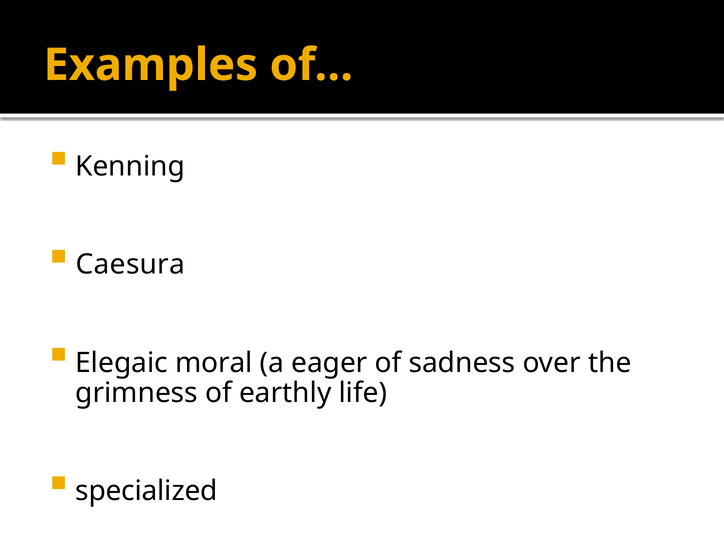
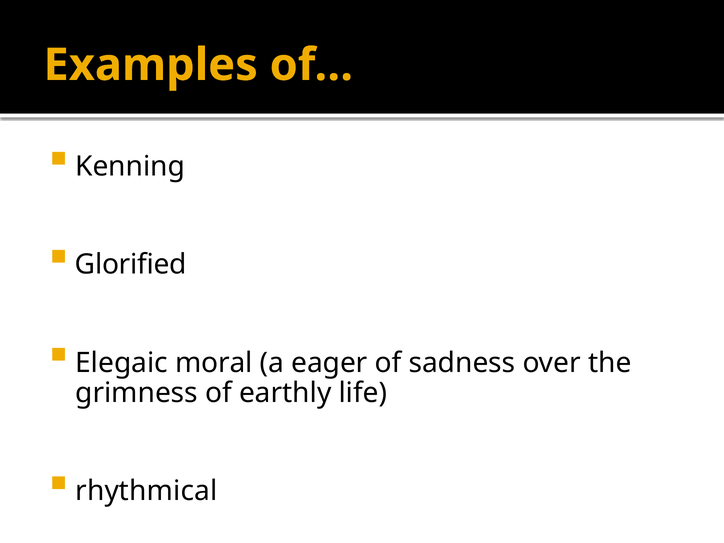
Caesura: Caesura -> Glorified
specialized: specialized -> rhythmical
